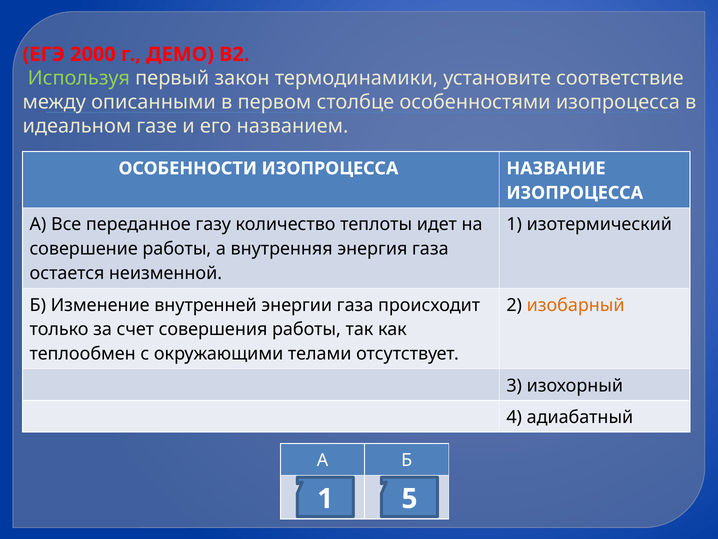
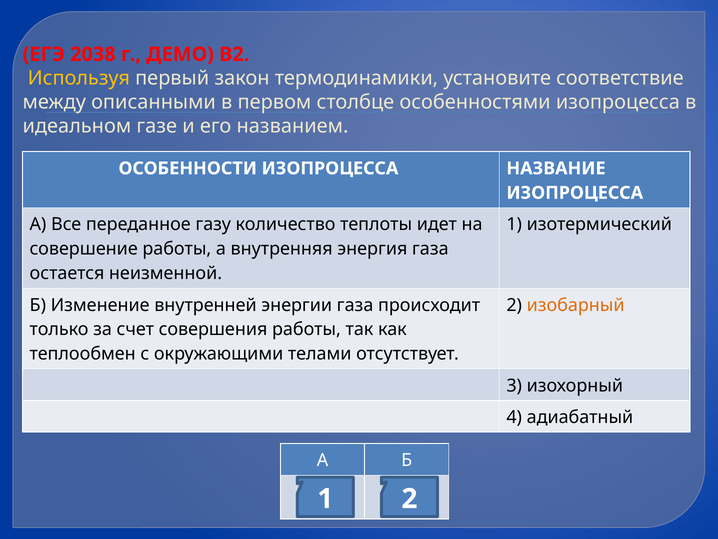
2000: 2000 -> 2038
Используя colour: light green -> yellow
1 5: 5 -> 2
